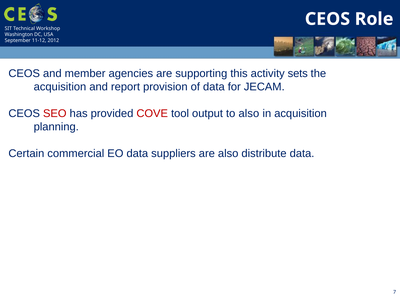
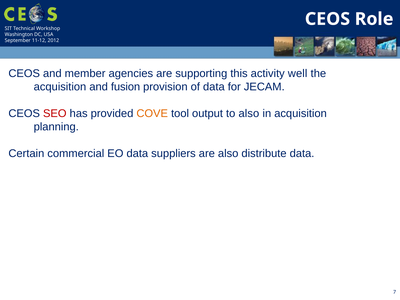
sets: sets -> well
report: report -> fusion
COVE colour: red -> orange
